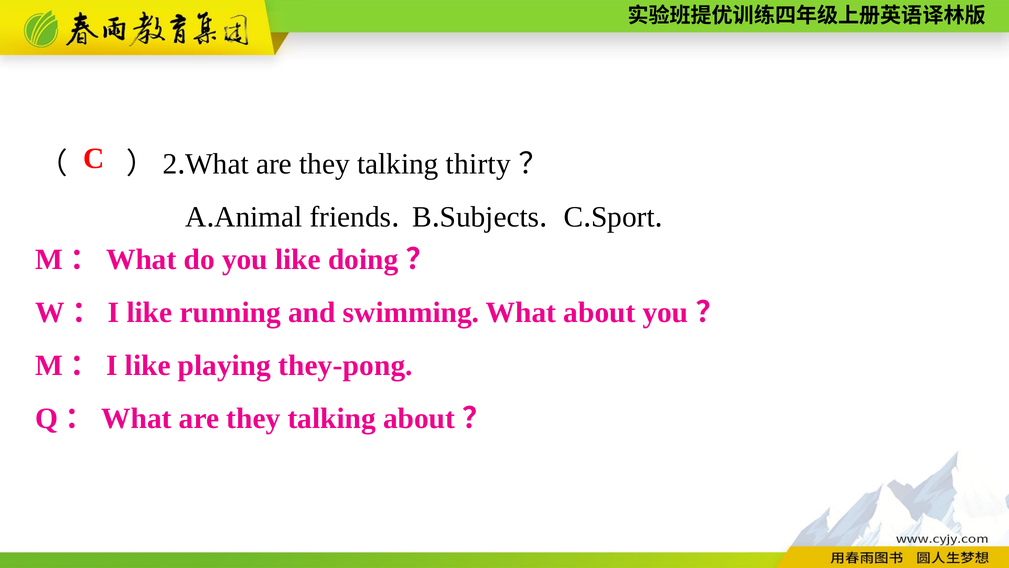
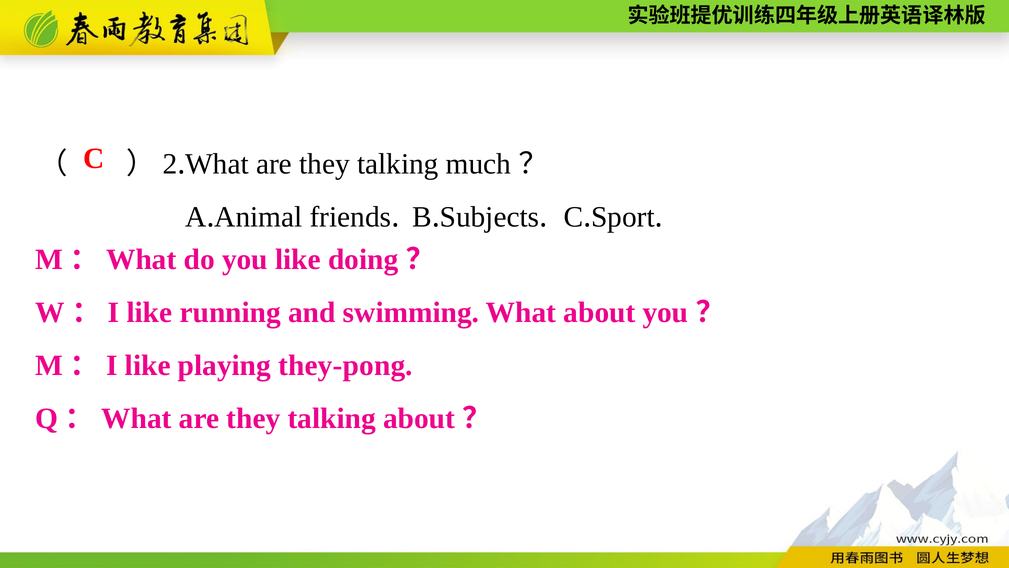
thirty: thirty -> much
